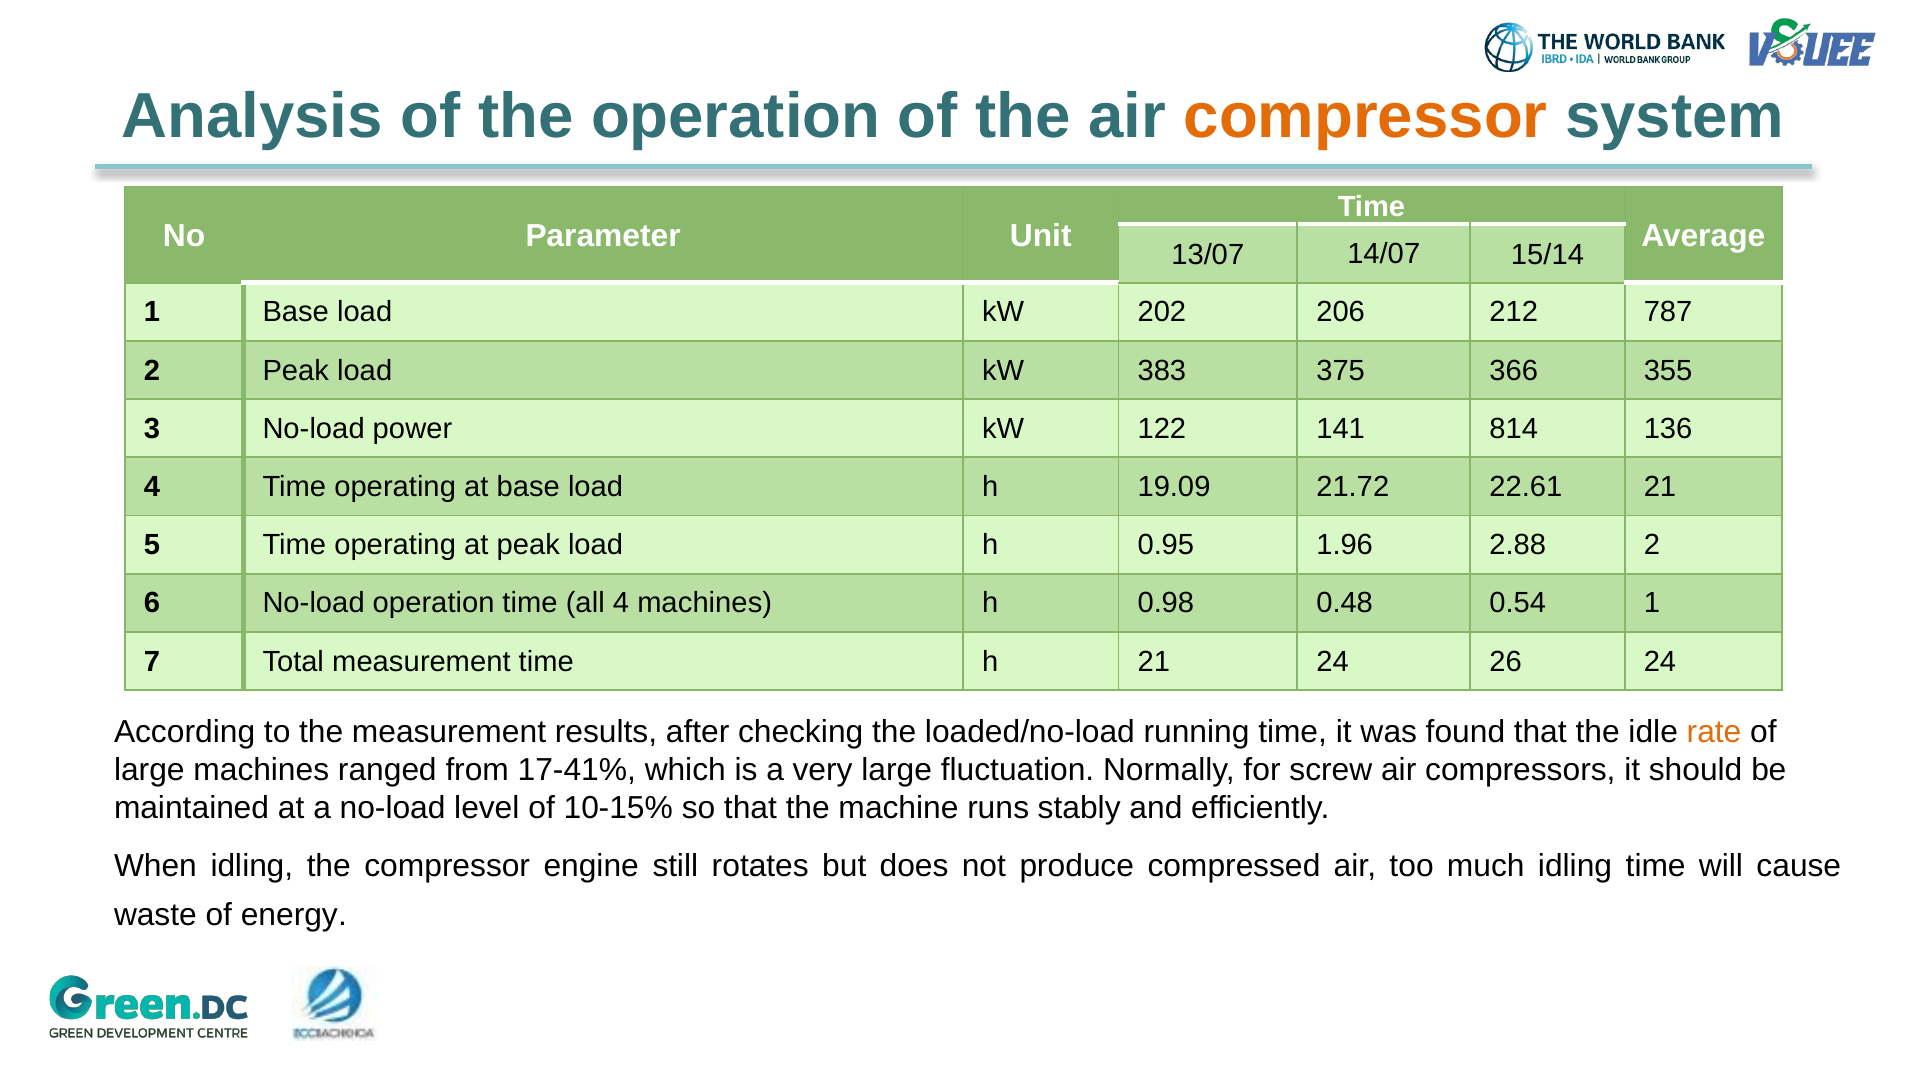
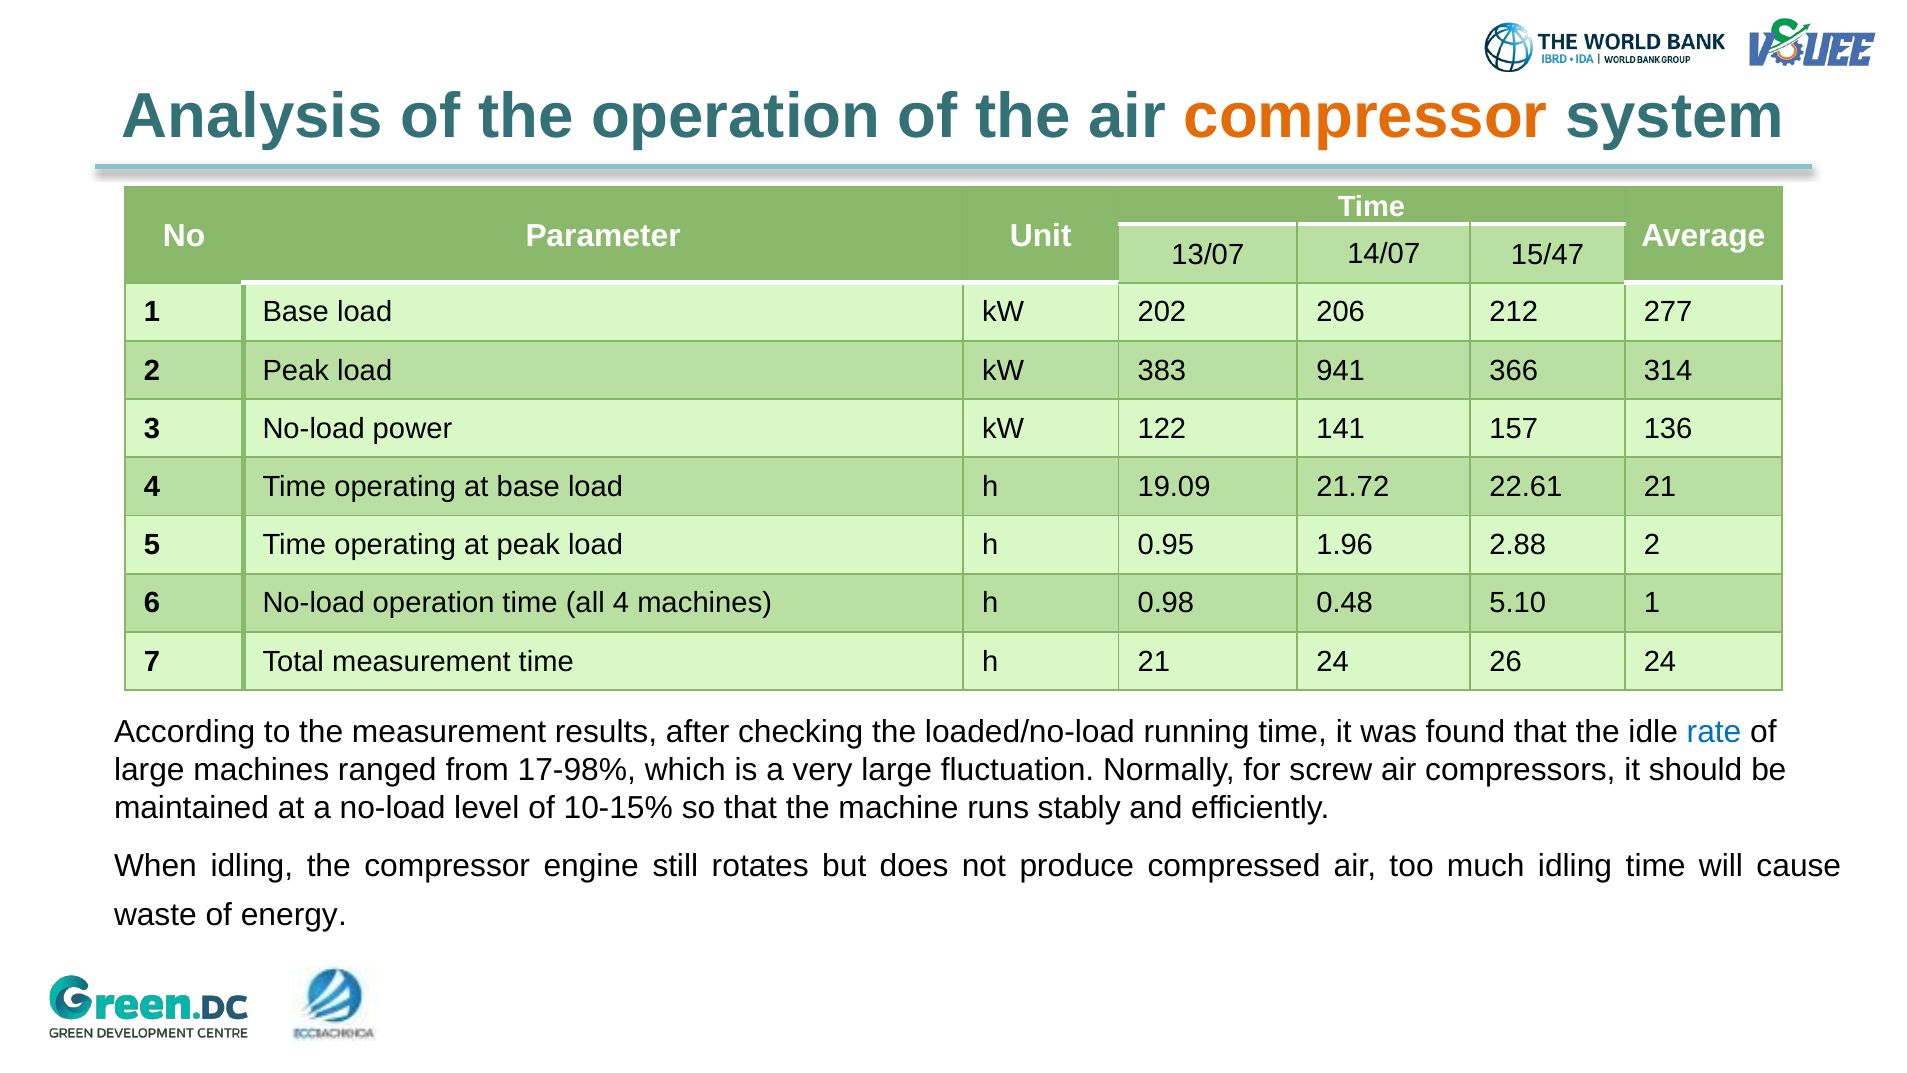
15/14: 15/14 -> 15/47
787: 787 -> 277
375: 375 -> 941
355: 355 -> 314
814: 814 -> 157
0.54: 0.54 -> 5.10
rate colour: orange -> blue
17-41%: 17-41% -> 17-98%
